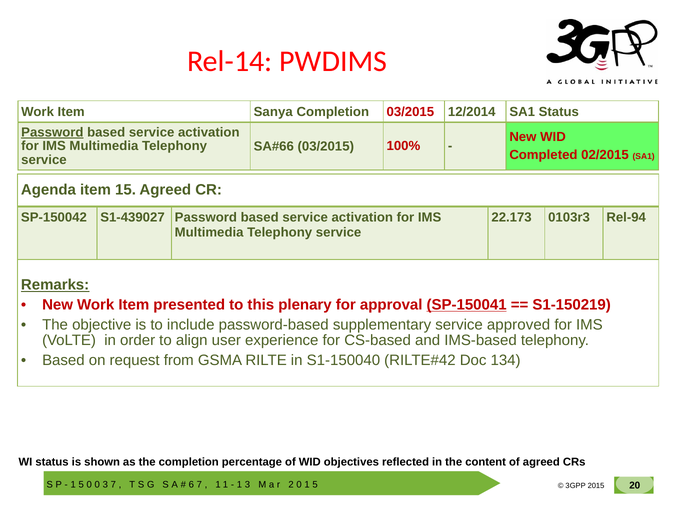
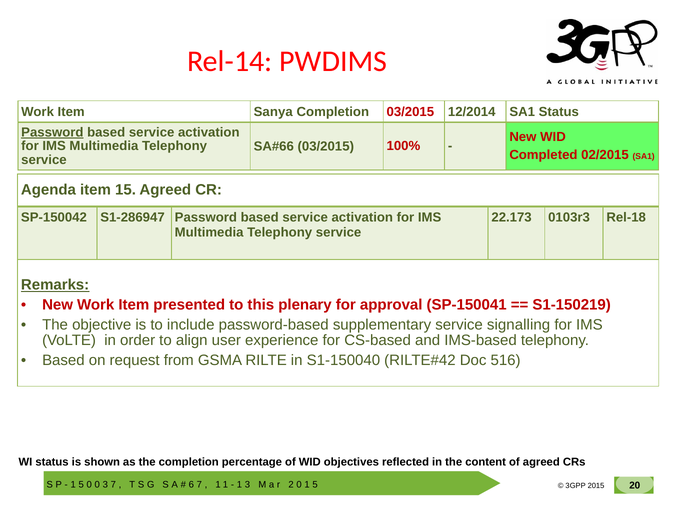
S1-439027: S1-439027 -> S1-286947
Rel-94: Rel-94 -> Rel-18
SP-150041 underline: present -> none
approved: approved -> signalling
134: 134 -> 516
